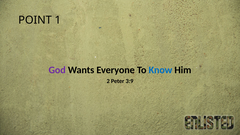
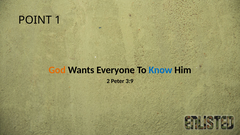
God colour: purple -> orange
